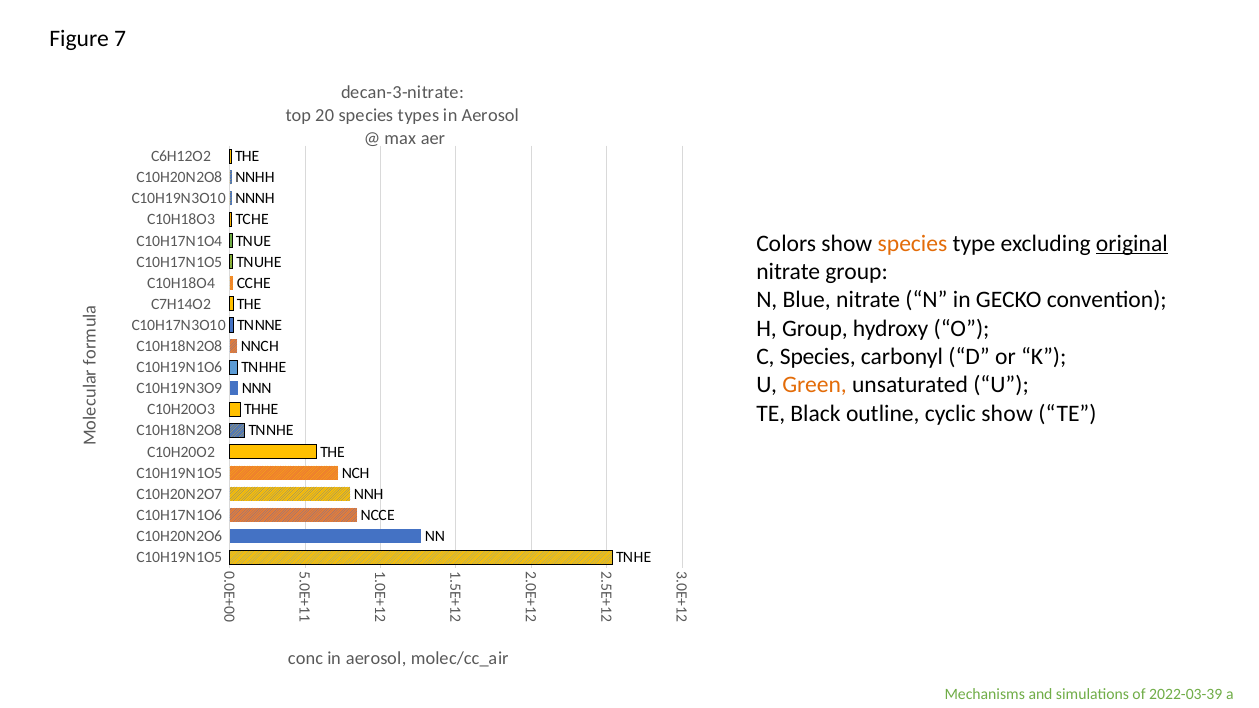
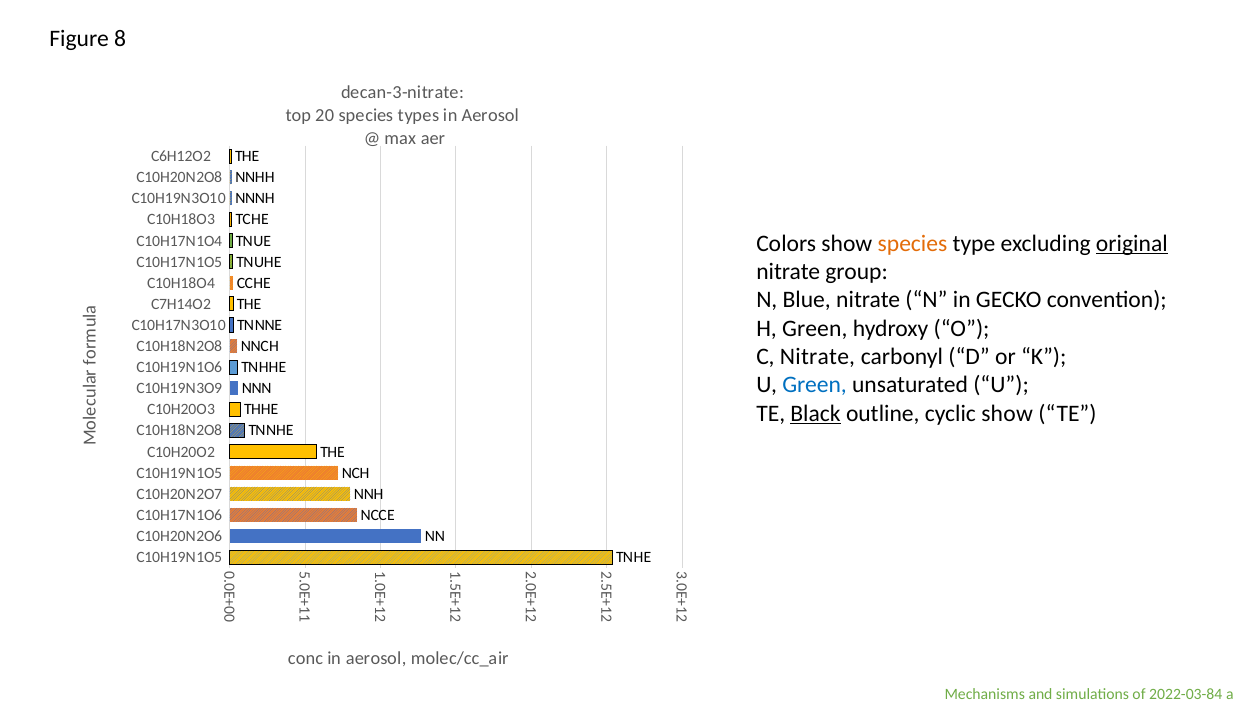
7: 7 -> 8
H Group: Group -> Green
C Species: Species -> Nitrate
Green at (815, 385) colour: orange -> blue
Black underline: none -> present
2022-03-39: 2022-03-39 -> 2022-03-84
